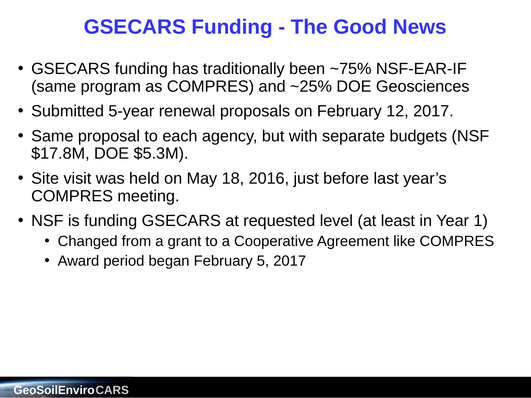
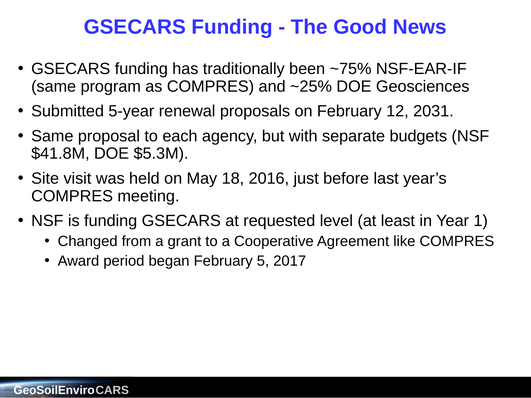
12 2017: 2017 -> 2031
$17.8M: $17.8M -> $41.8M
